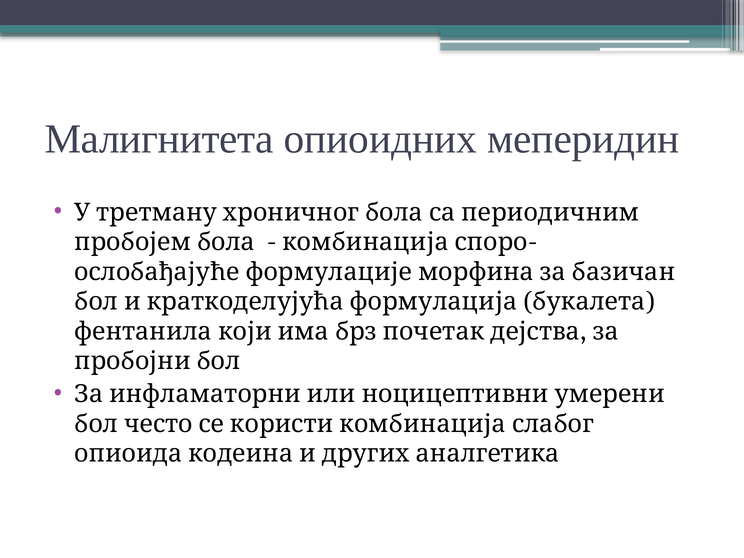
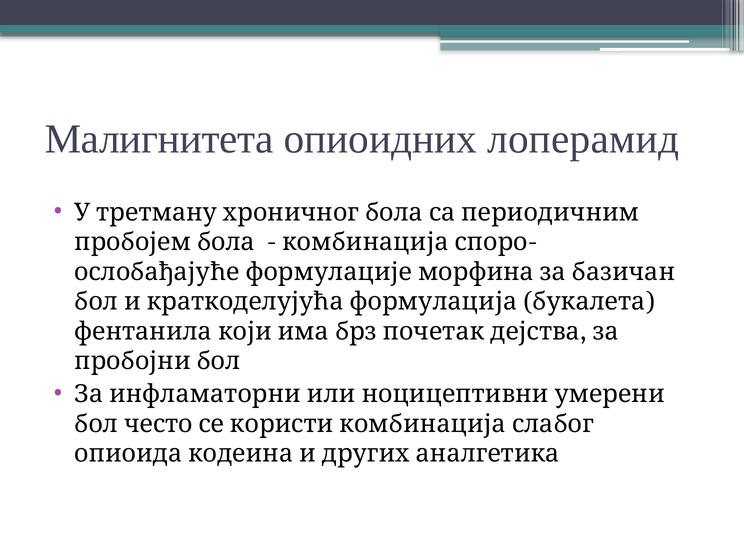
меперидин: меперидин -> лоперамид
